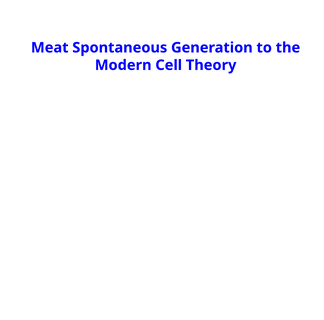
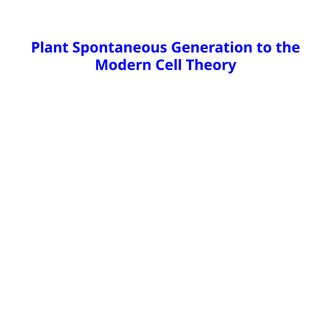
Meat: Meat -> Plant
